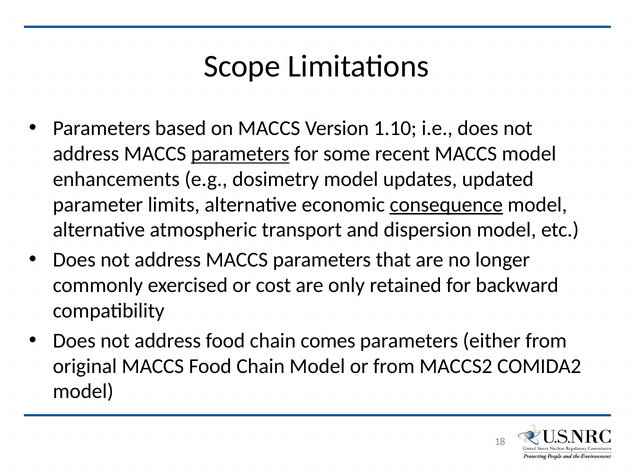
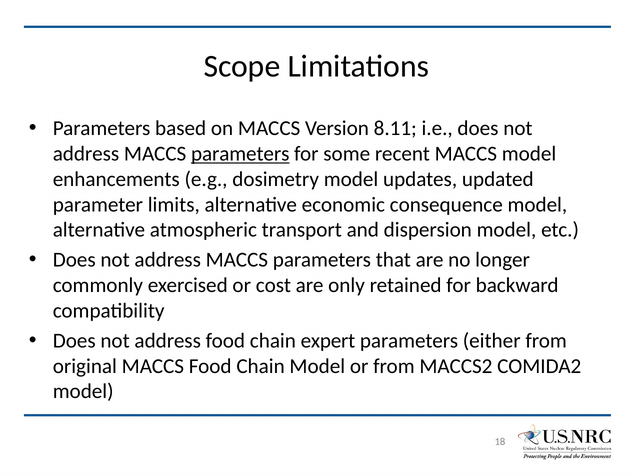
1.10: 1.10 -> 8.11
consequence underline: present -> none
comes: comes -> expert
